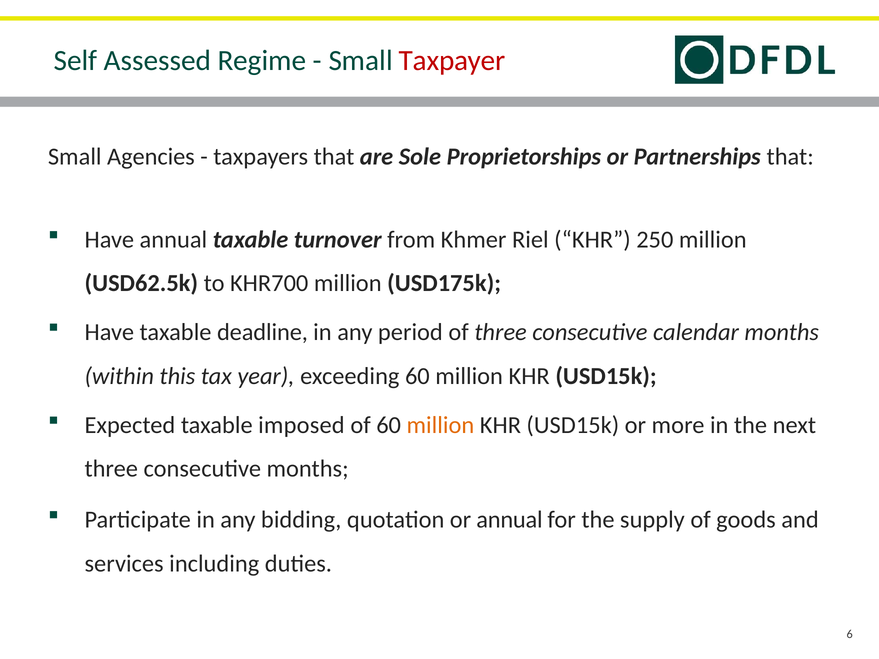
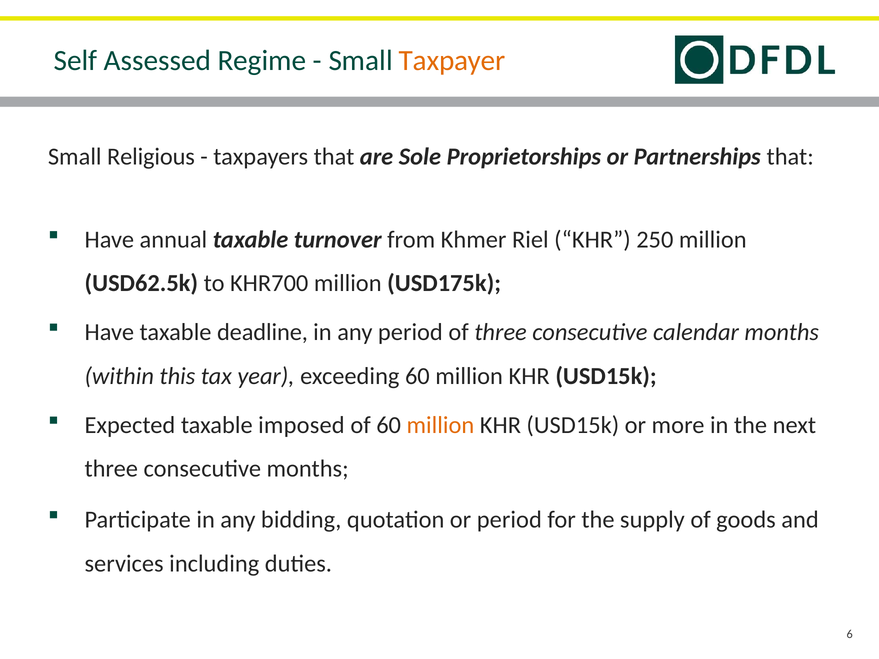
Taxpayer colour: red -> orange
Agencies: Agencies -> Religious
or annual: annual -> period
